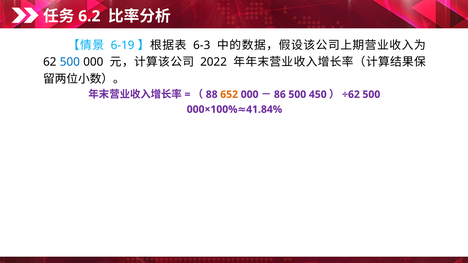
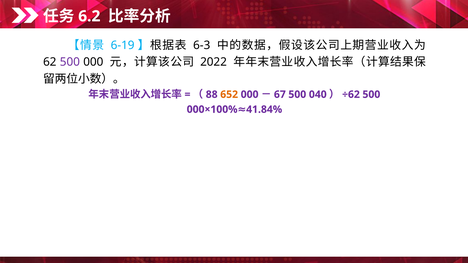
500 at (70, 62) colour: blue -> purple
86: 86 -> 67
450: 450 -> 040
